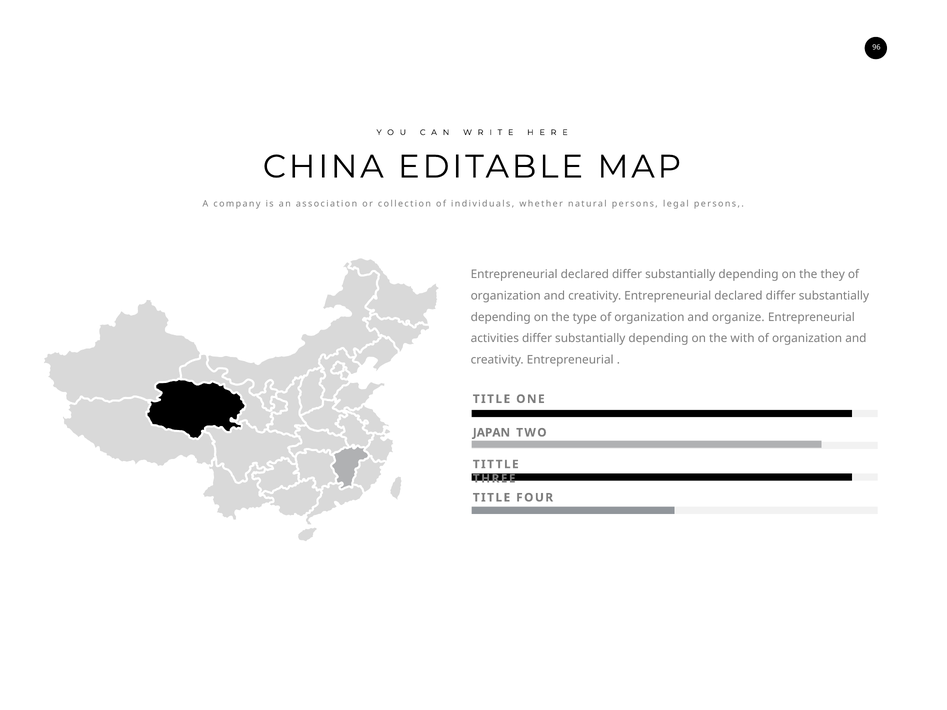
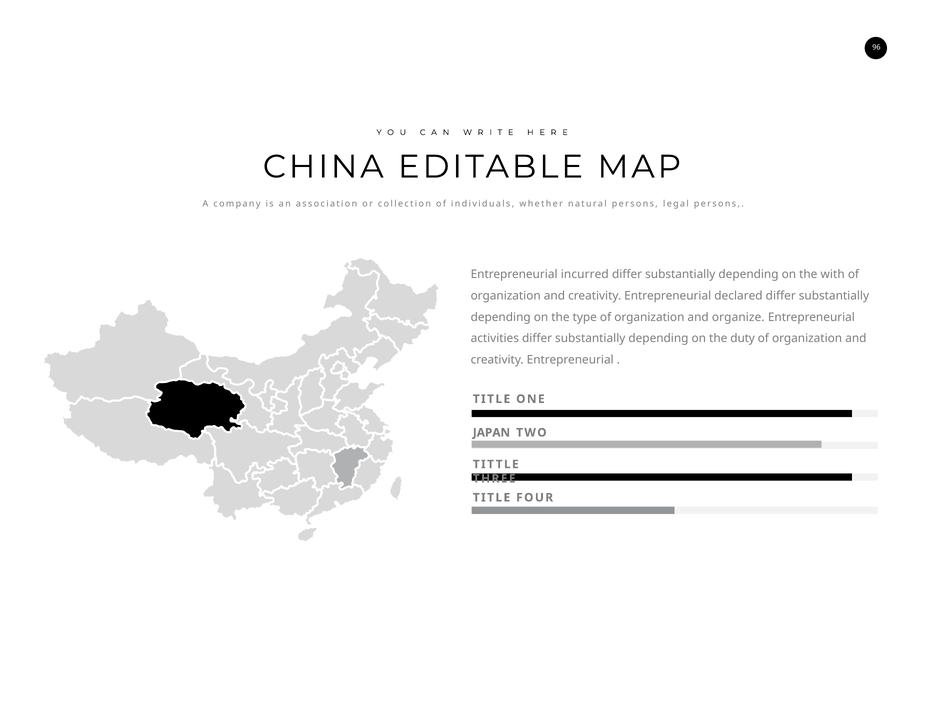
declared at (585, 275): declared -> incurred
they: they -> with
with: with -> duty
